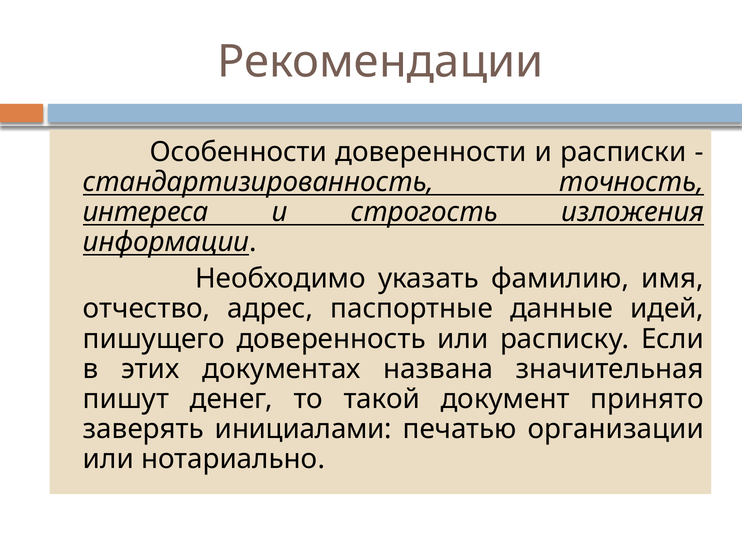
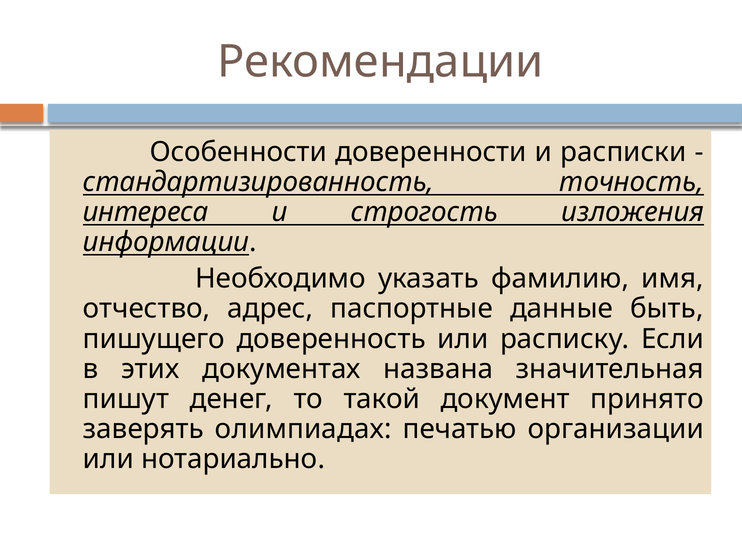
идей: идей -> быть
инициалами: инициалами -> олимпиадах
